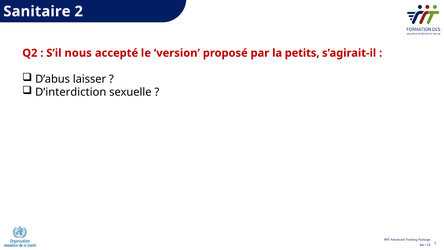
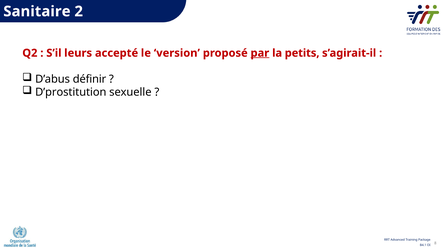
nous: nous -> leurs
par underline: none -> present
laisser: laisser -> définir
D’interdiction: D’interdiction -> D’prostitution
